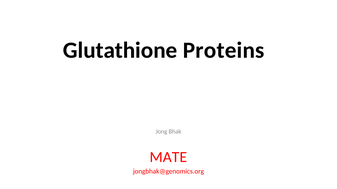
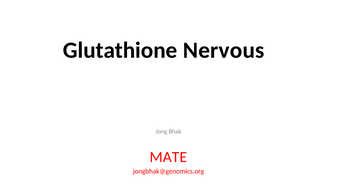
Proteins: Proteins -> Nervous
